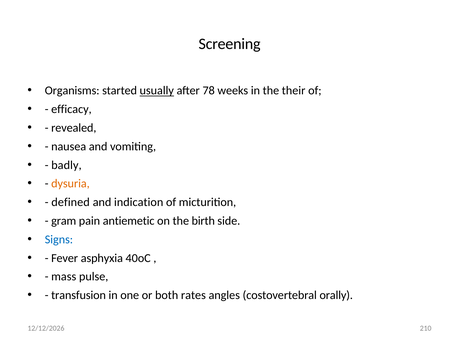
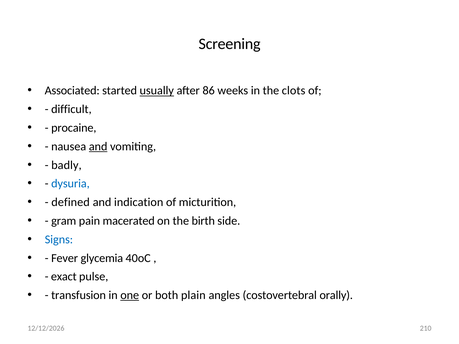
Organisms: Organisms -> Associated
78: 78 -> 86
their: their -> clots
efficacy: efficacy -> difficult
revealed: revealed -> procaine
and at (98, 147) underline: none -> present
dysuria colour: orange -> blue
antiemetic: antiemetic -> macerated
asphyxia: asphyxia -> glycemia
mass: mass -> exact
one underline: none -> present
rates: rates -> plain
